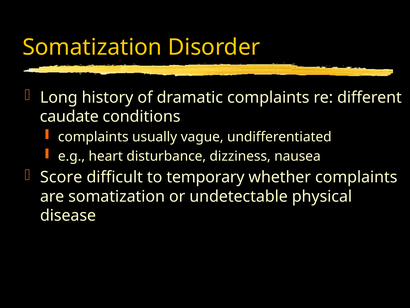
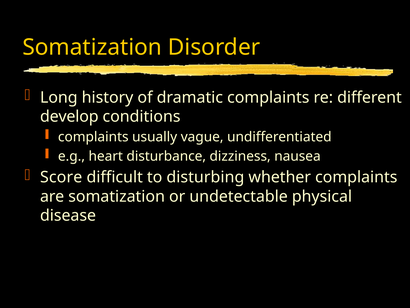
caudate: caudate -> develop
temporary: temporary -> disturbing
